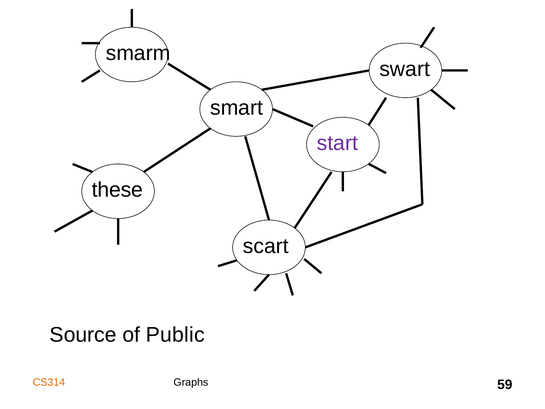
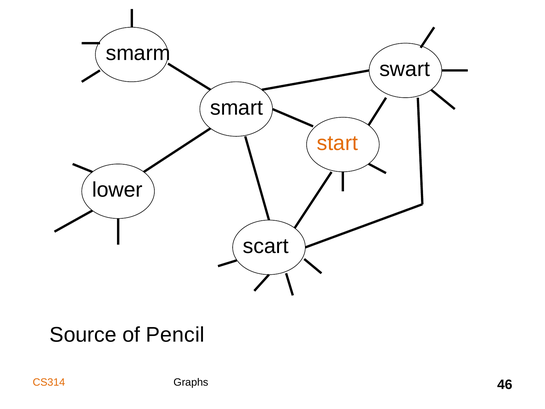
start colour: purple -> orange
these: these -> lower
Public: Public -> Pencil
59: 59 -> 46
